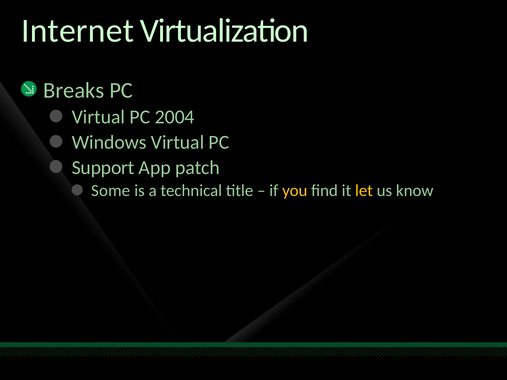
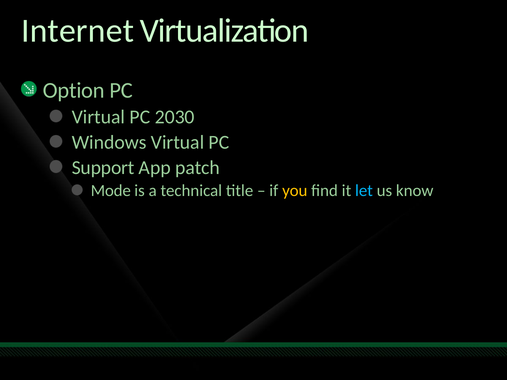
Breaks: Breaks -> Option
2004: 2004 -> 2030
Some: Some -> Mode
let colour: yellow -> light blue
